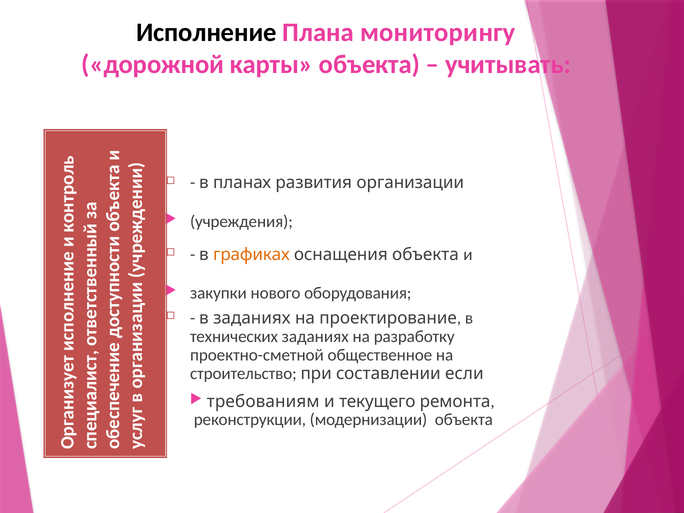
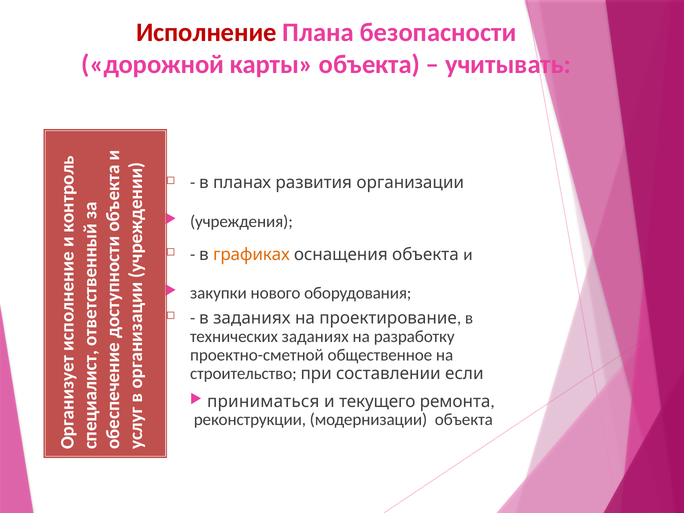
Исполнение colour: black -> red
мониторингу: мониторингу -> безопасности
требованиям: требованиям -> приниматься
